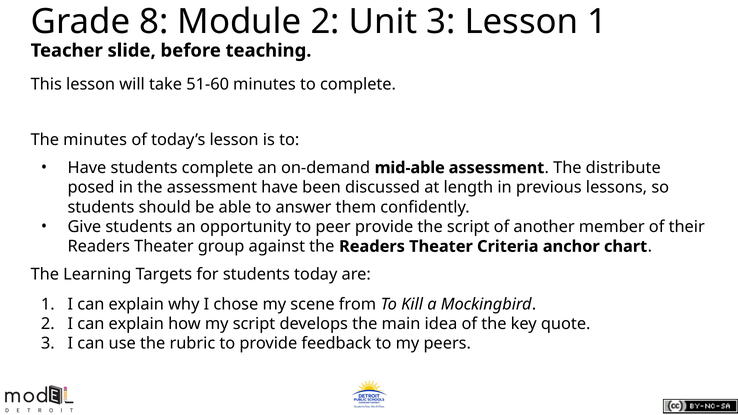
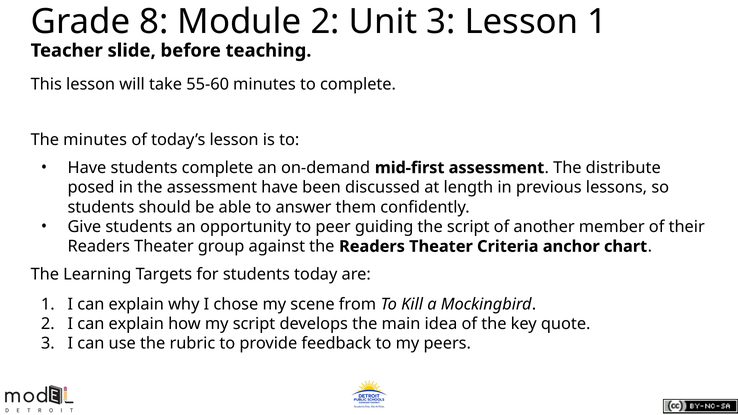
51-60: 51-60 -> 55-60
mid-able: mid-able -> mid-first
peer provide: provide -> guiding
